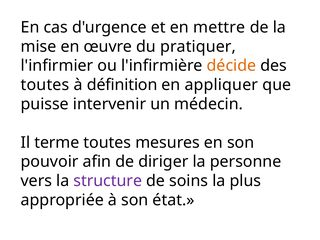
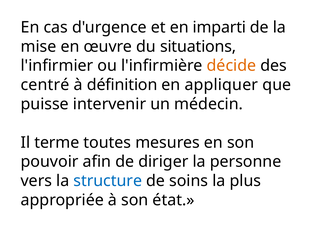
mettre: mettre -> imparti
pratiquer: pratiquer -> situations
toutes at (45, 85): toutes -> centré
structure colour: purple -> blue
